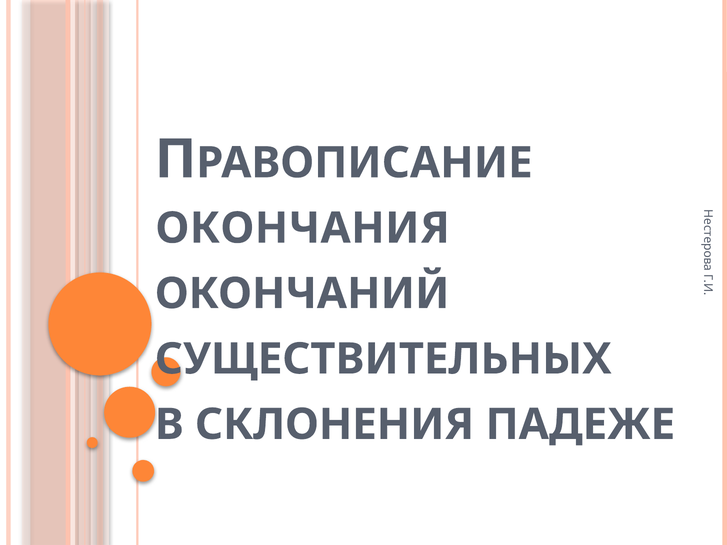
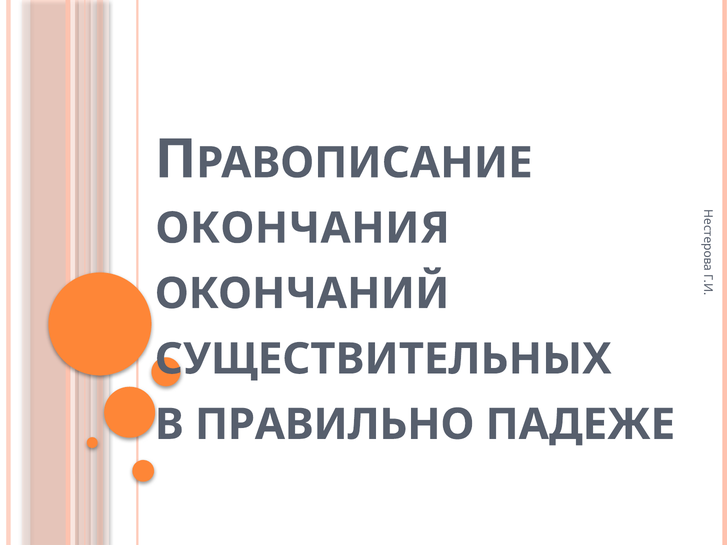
СКЛОНЕНИЯ: СКЛОНЕНИЯ -> ПРАВИЛЬНО
